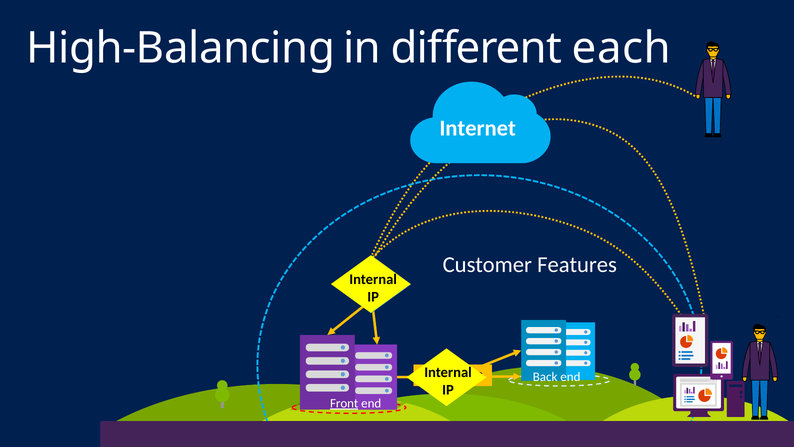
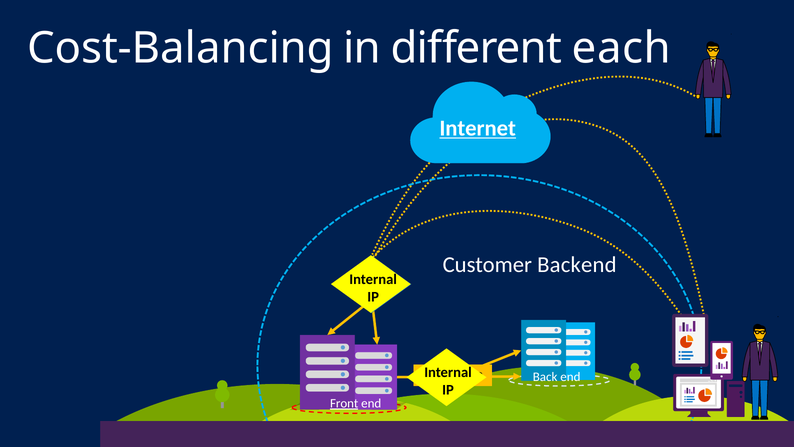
High-Balancing: High-Balancing -> Cost-Balancing
Internet underline: none -> present
Features: Features -> Backend
